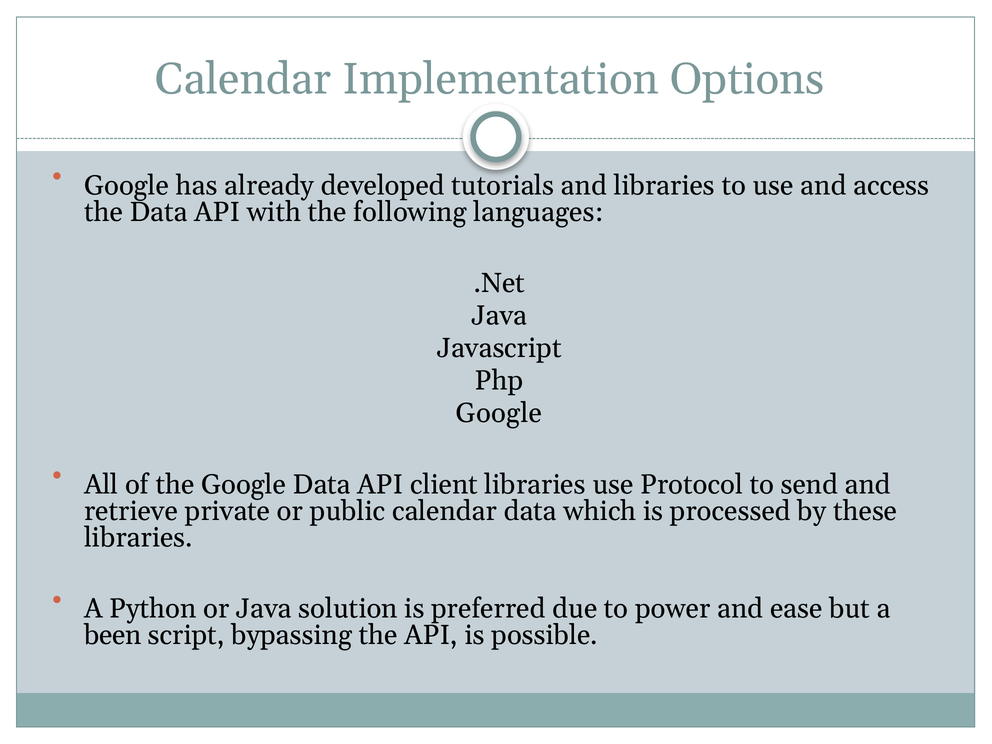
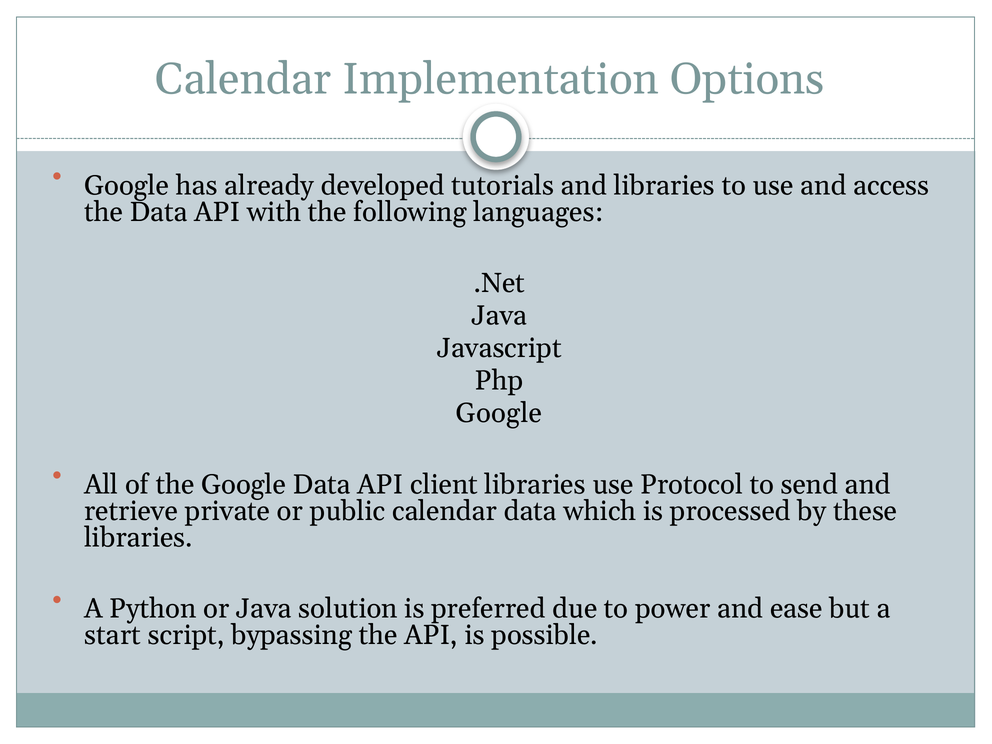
been: been -> start
